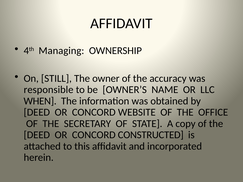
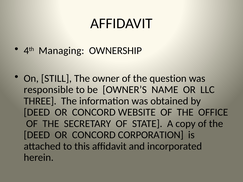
accuracy: accuracy -> question
WHEN: WHEN -> THREE
CONSTRUCTED: CONSTRUCTED -> CORPORATION
